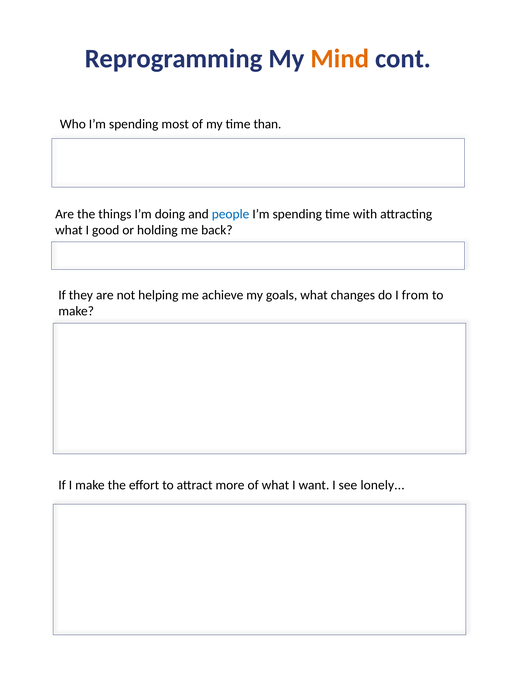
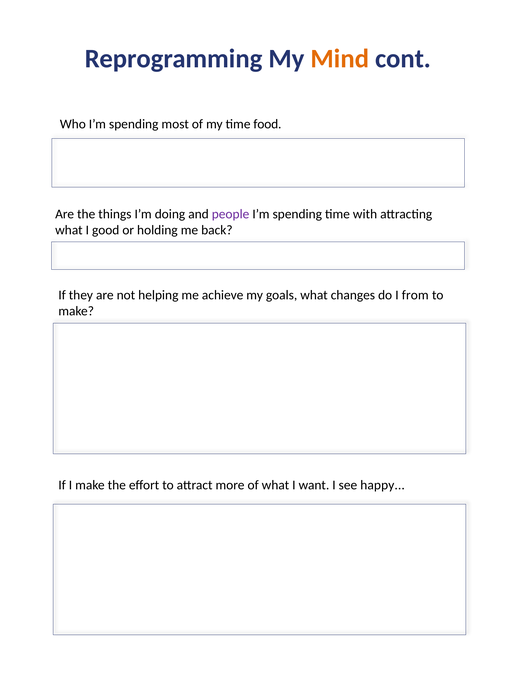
than: than -> food
people colour: blue -> purple
lonely: lonely -> happy
